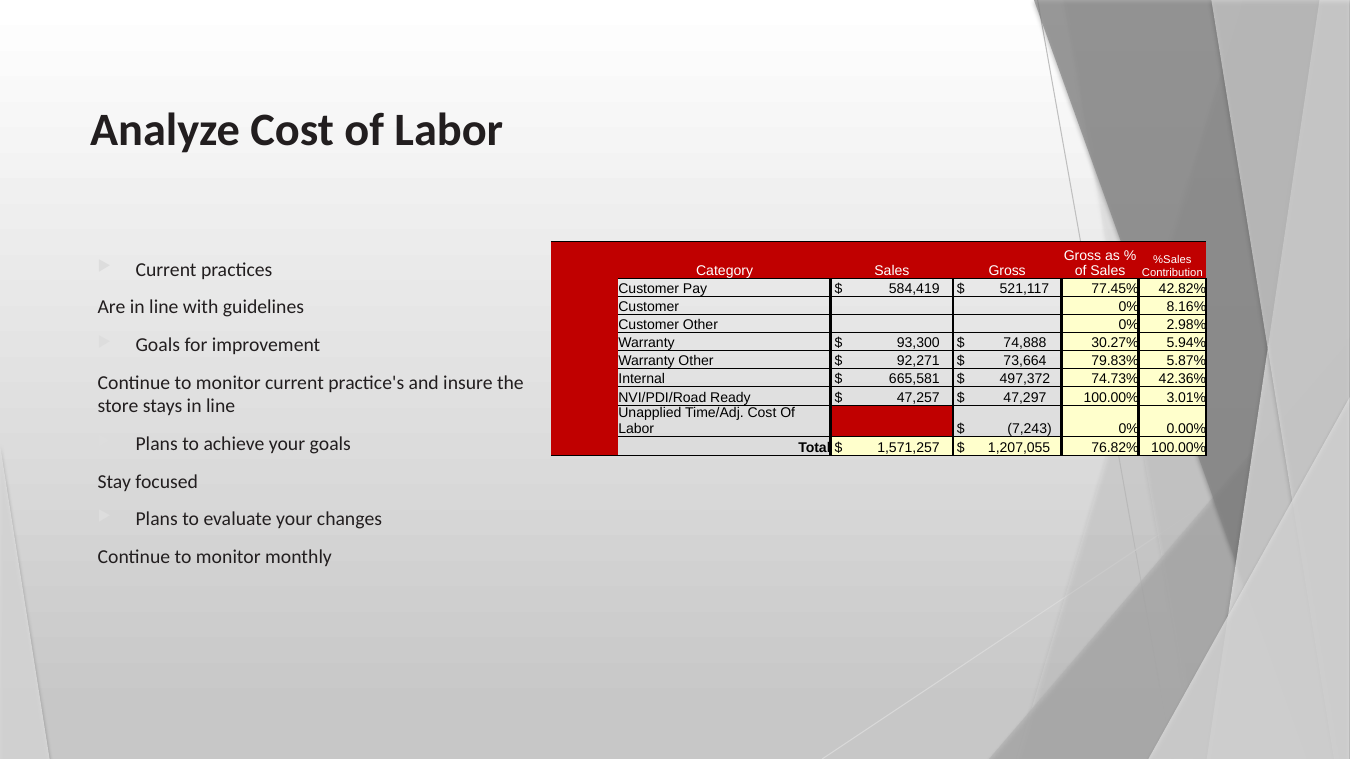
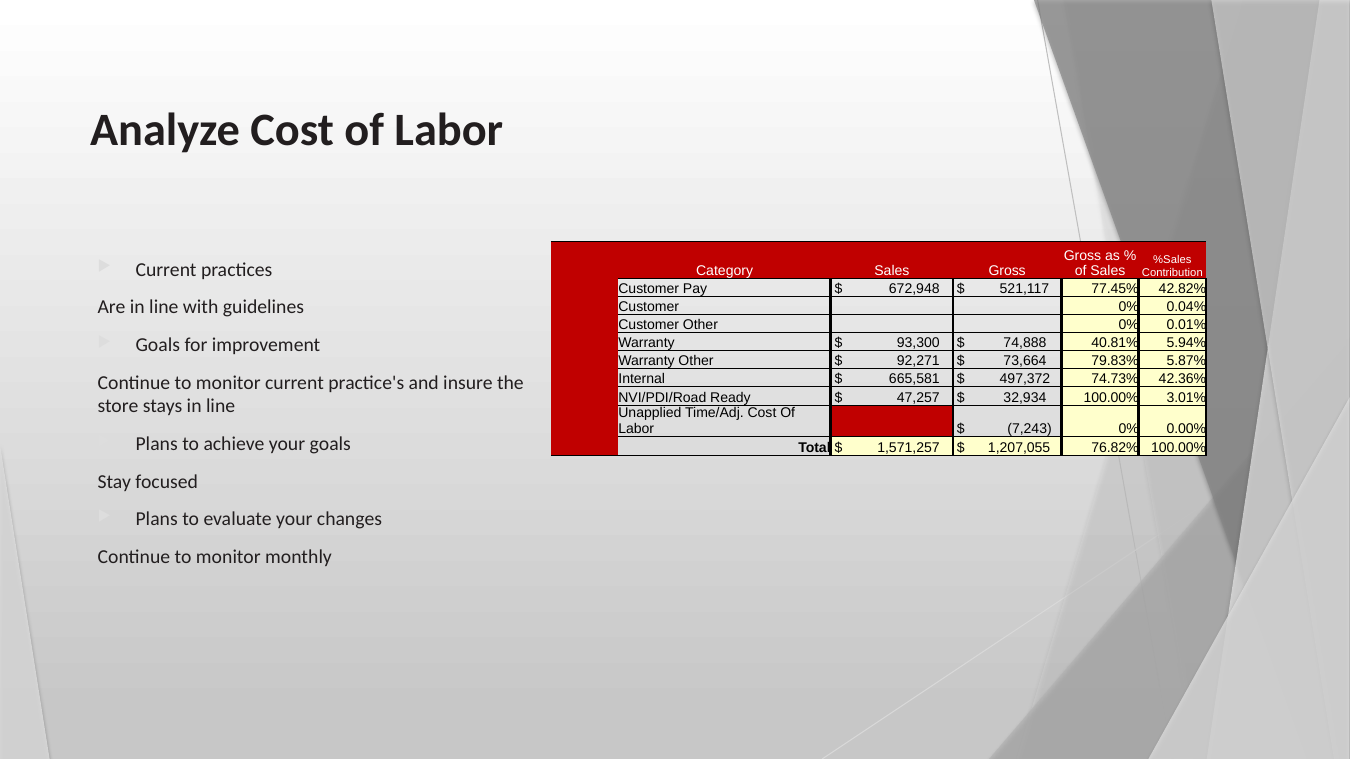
584,419: 584,419 -> 672,948
8.16%: 8.16% -> 0.04%
2.98%: 2.98% -> 0.01%
30.27%: 30.27% -> 40.81%
47,297: 47,297 -> 32,934
